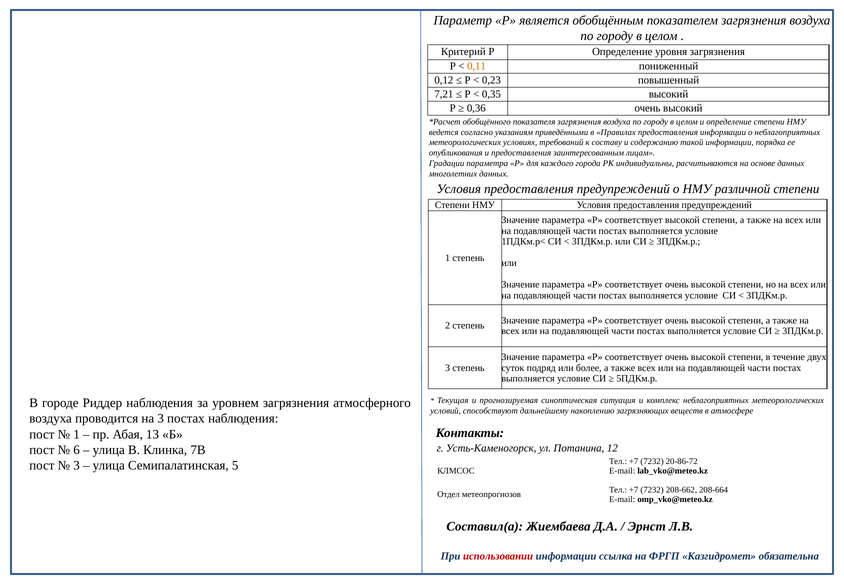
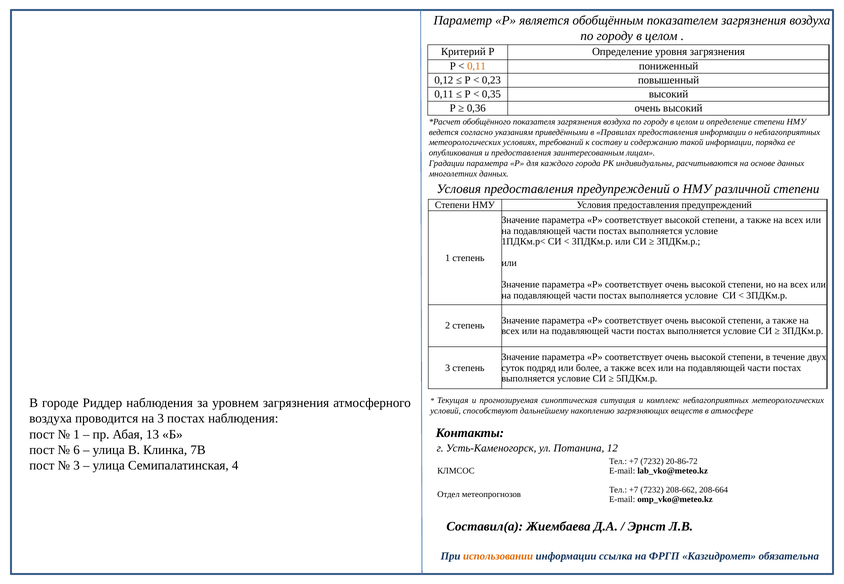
7,21 at (444, 94): 7,21 -> 0,11
5: 5 -> 4
использовании colour: red -> orange
